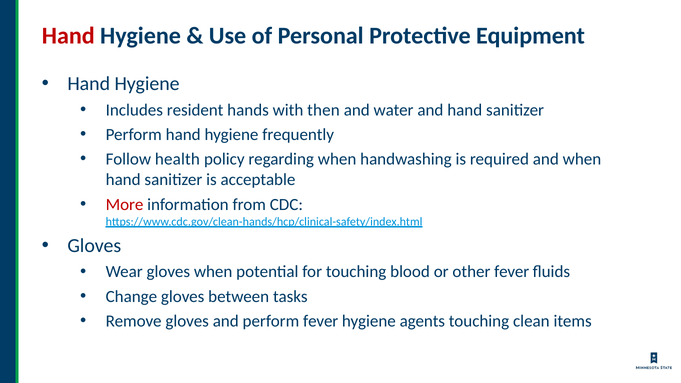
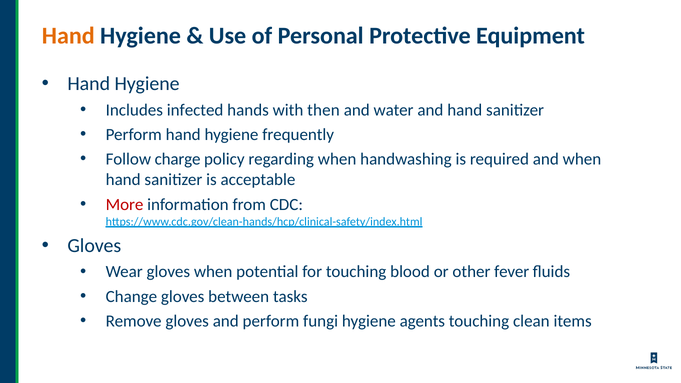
Hand at (68, 36) colour: red -> orange
resident: resident -> infected
health: health -> charge
perform fever: fever -> fungi
